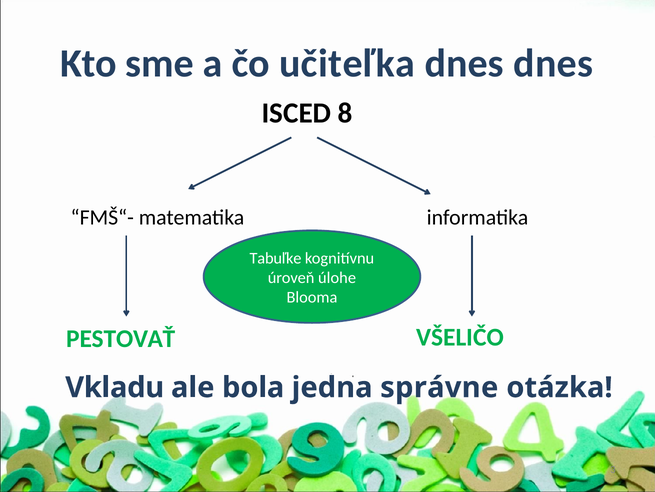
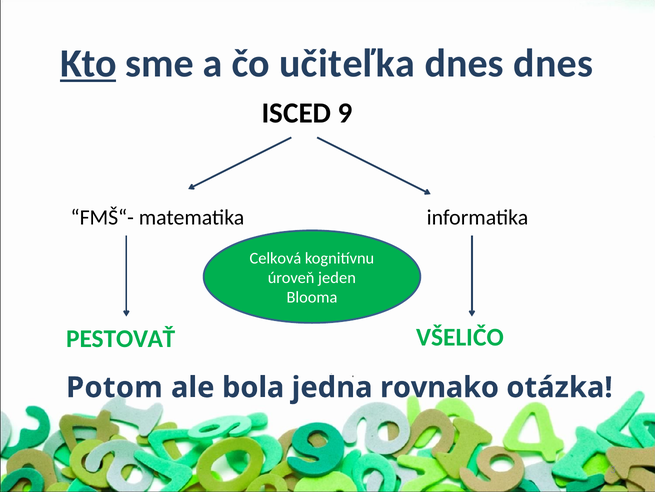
Kto underline: none -> present
8: 8 -> 9
Tabuľke: Tabuľke -> Celková
úlohe: úlohe -> jeden
Vkladu: Vkladu -> Potom
správne: správne -> rovnako
